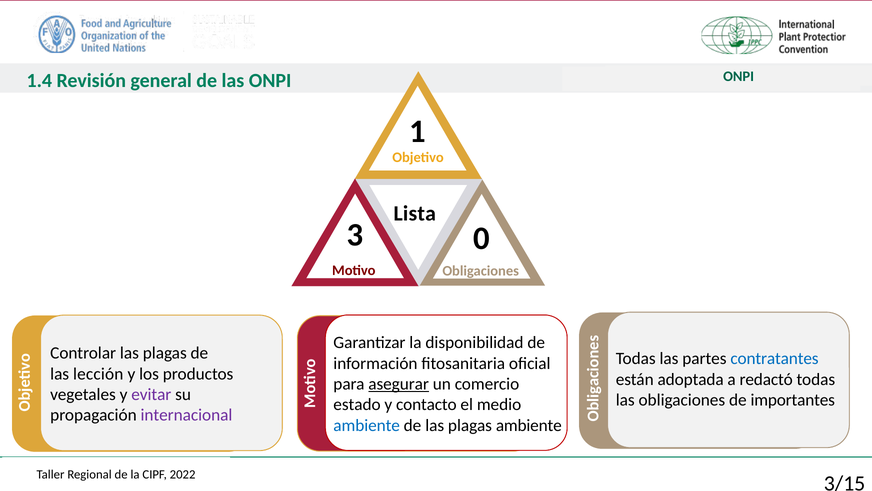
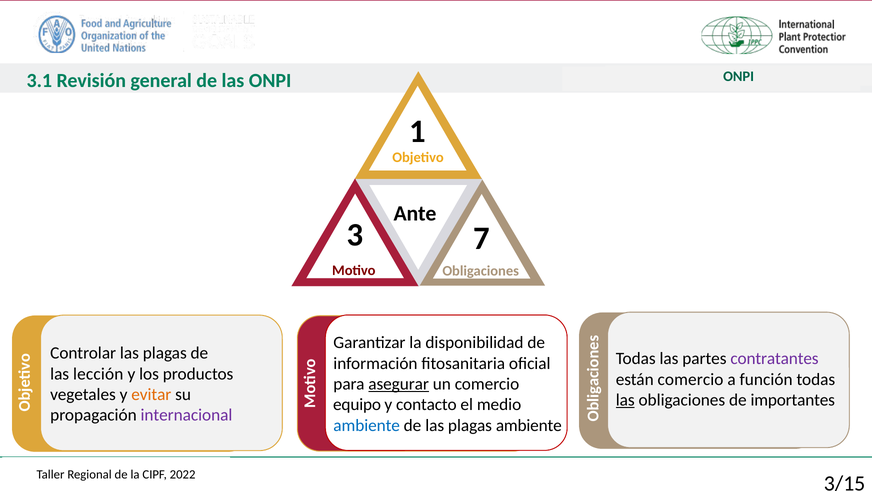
1.4: 1.4 -> 3.1
Lista: Lista -> Ante
0: 0 -> 7
contratantes colour: blue -> purple
están adoptada: adoptada -> comercio
redactó: redactó -> función
evitar colour: purple -> orange
las at (625, 400) underline: none -> present
estado: estado -> equipo
